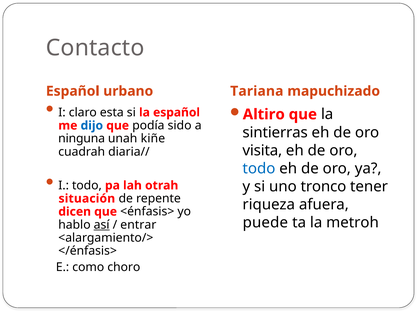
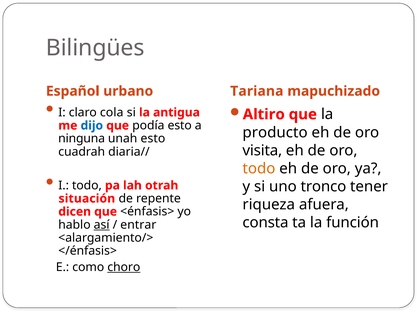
Contacto: Contacto -> Bilingües
esta: esta -> cola
la español: español -> antigua
podía sido: sido -> esto
sintierras: sintierras -> producto
unah kiñe: kiñe -> esto
todo at (259, 169) colour: blue -> orange
puede: puede -> consta
metroh: metroh -> función
choro underline: none -> present
